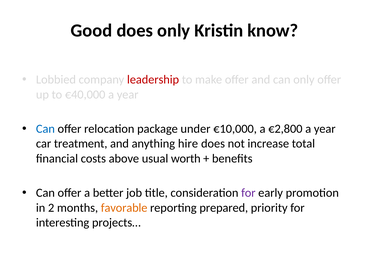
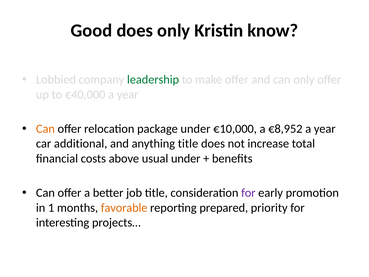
leadership colour: red -> green
Can at (45, 129) colour: blue -> orange
€2,800: €2,800 -> €8,952
treatment: treatment -> additional
anything hire: hire -> title
usual worth: worth -> under
2: 2 -> 1
